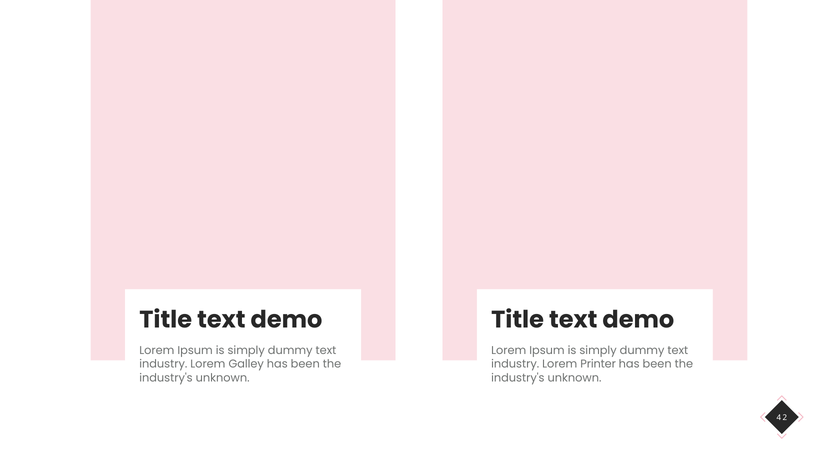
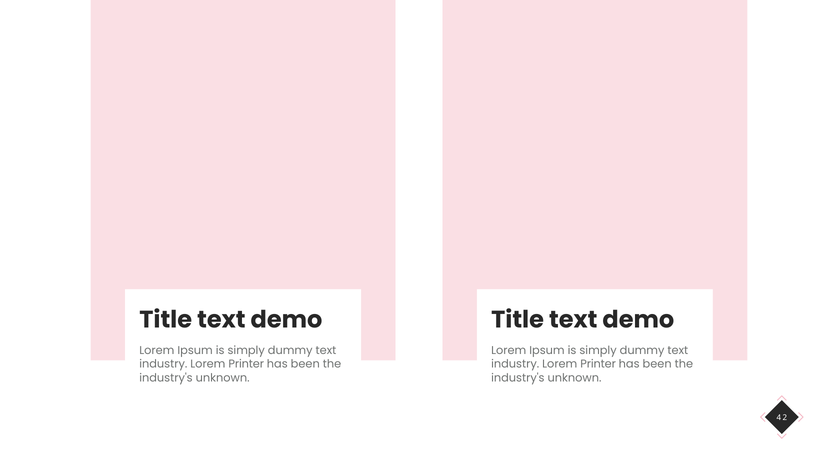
Galley at (246, 365): Galley -> Printer
